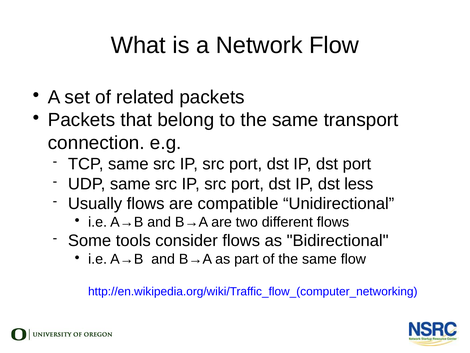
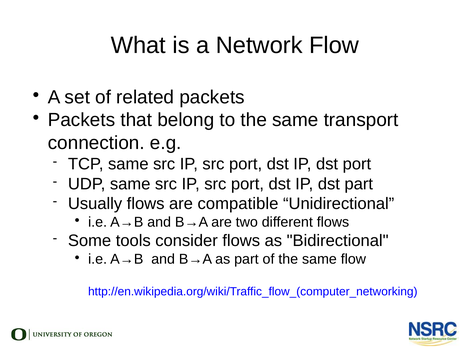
dst less: less -> part
